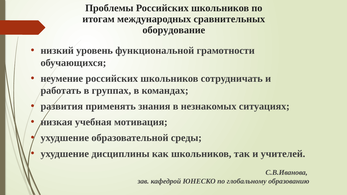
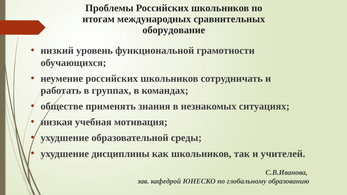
развития: развития -> обществе
